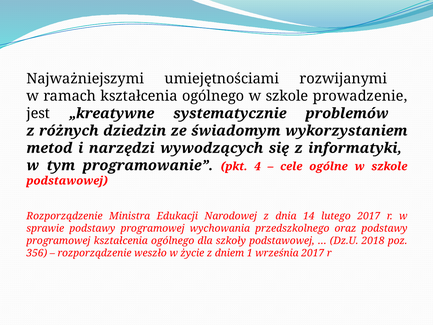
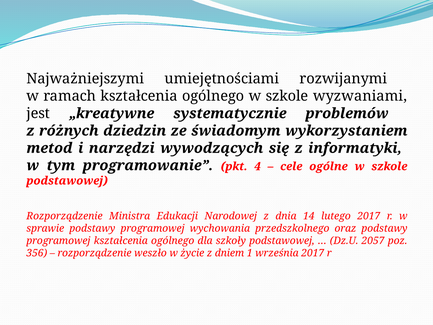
prowadzenie: prowadzenie -> wyzwaniami
2018: 2018 -> 2057
